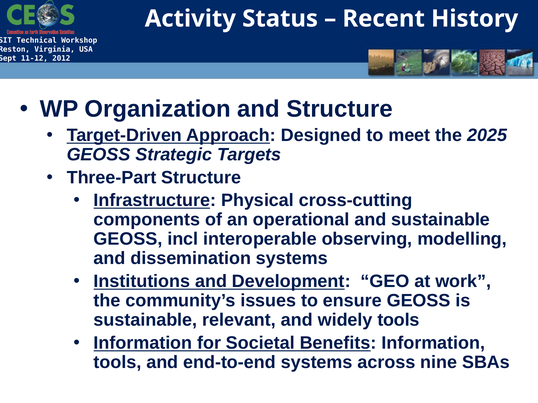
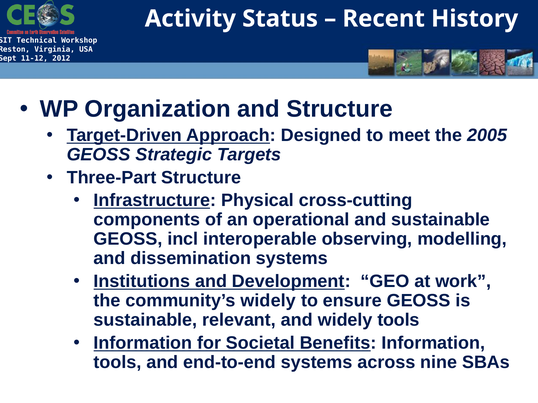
2025: 2025 -> 2005
community’s issues: issues -> widely
